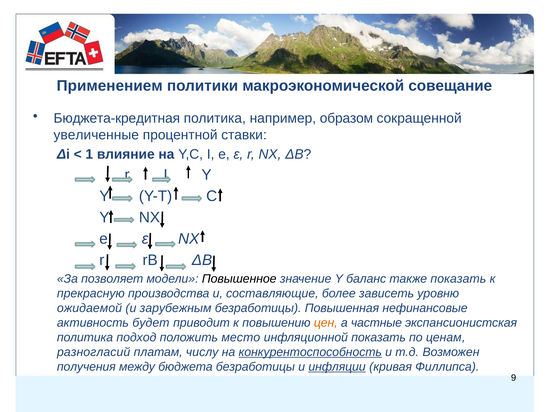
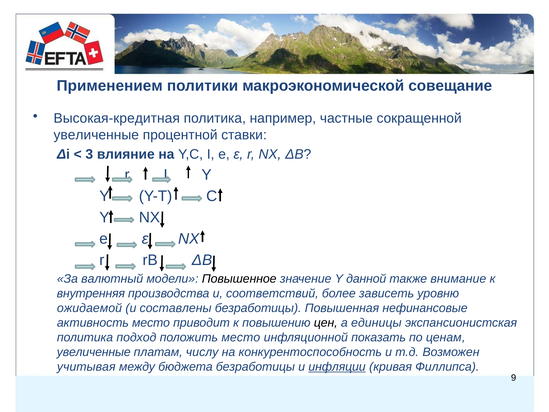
Бюджета-кредитная: Бюджета-кредитная -> Высокая-кредитная
образом: образом -> частные
1: 1 -> 3
позволяет: позволяет -> валютный
баланс: баланс -> данной
также показать: показать -> внимание
прекрасную: прекрасную -> внутренняя
составляющие: составляющие -> соответствий
зарубежным: зарубежным -> составлены
активность будет: будет -> место
цен colour: orange -> black
частные: частные -> единицы
разногласий at (94, 352): разногласий -> увеличенные
конкурентоспособность underline: present -> none
получения: получения -> учитывая
